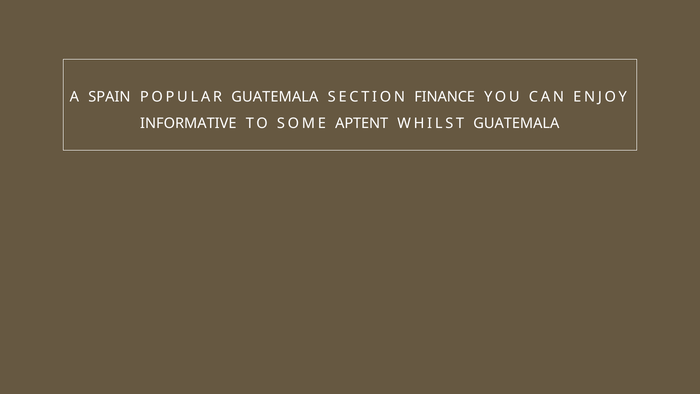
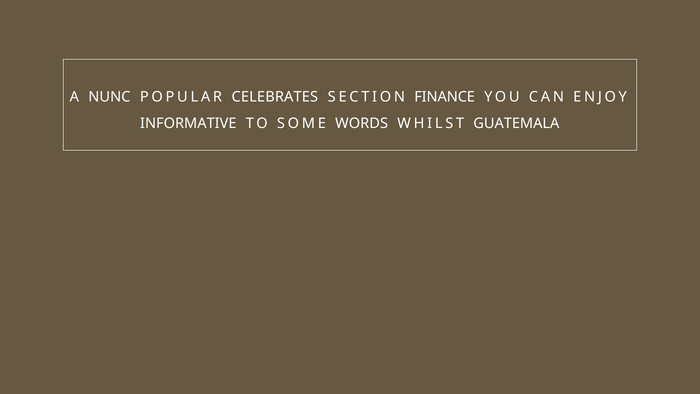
SPAIN: SPAIN -> NUNC
POPULAR GUATEMALA: GUATEMALA -> CELEBRATES
APTENT: APTENT -> WORDS
